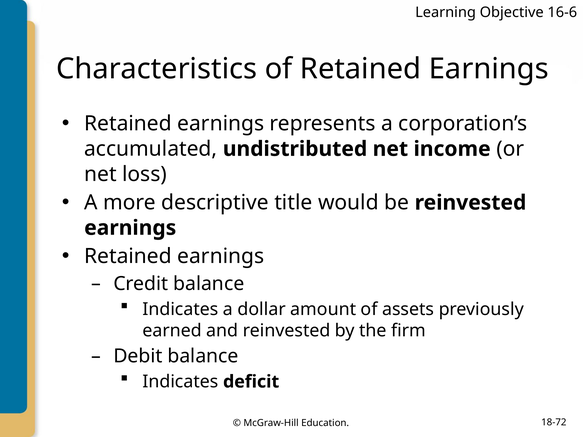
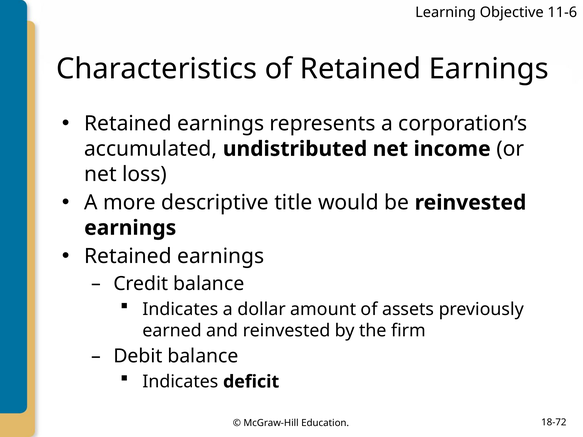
16-6: 16-6 -> 11-6
